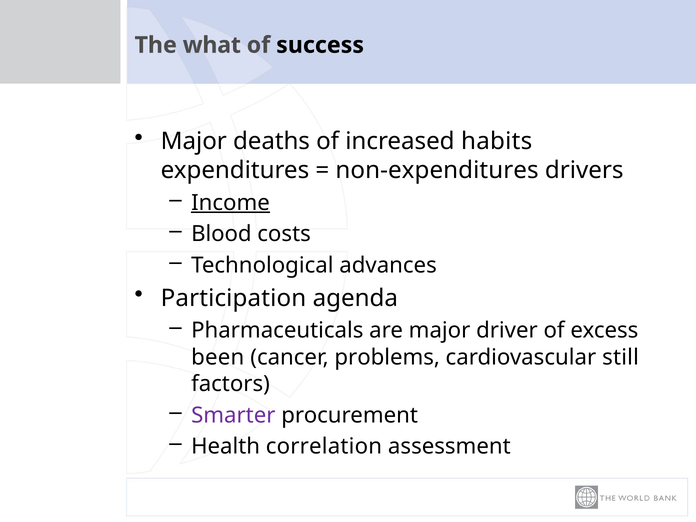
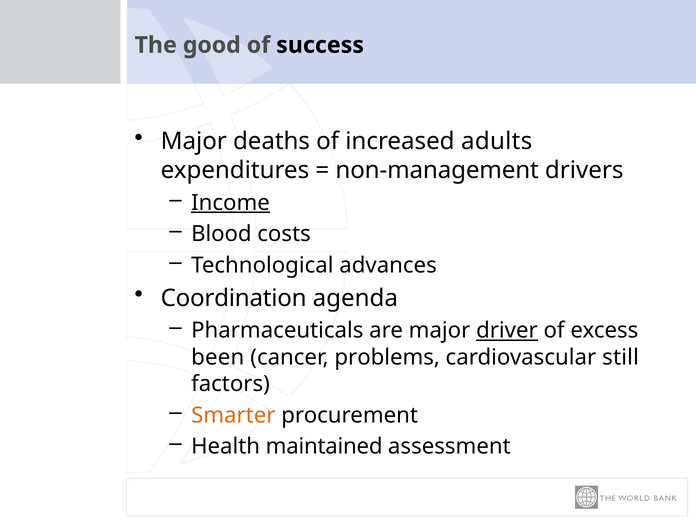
what: what -> good
habits: habits -> adults
non-expenditures: non-expenditures -> non-management
Participation: Participation -> Coordination
driver underline: none -> present
Smarter colour: purple -> orange
correlation: correlation -> maintained
